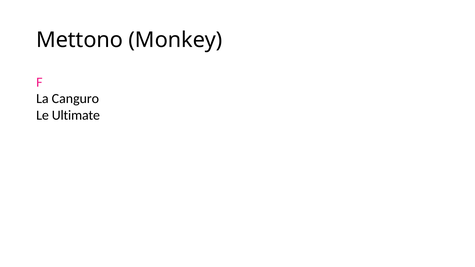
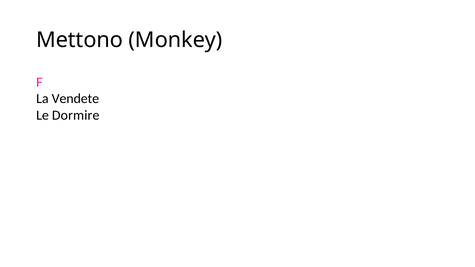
Canguro: Canguro -> Vendete
Ultimate: Ultimate -> Dormire
